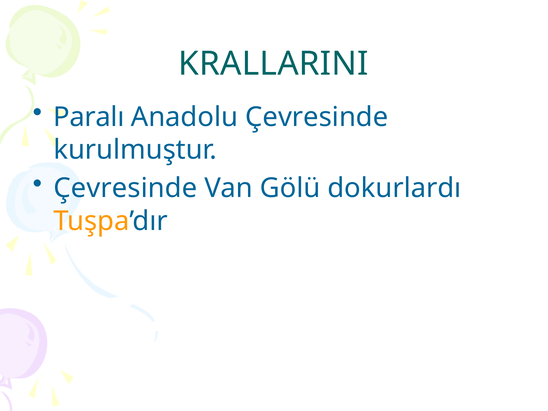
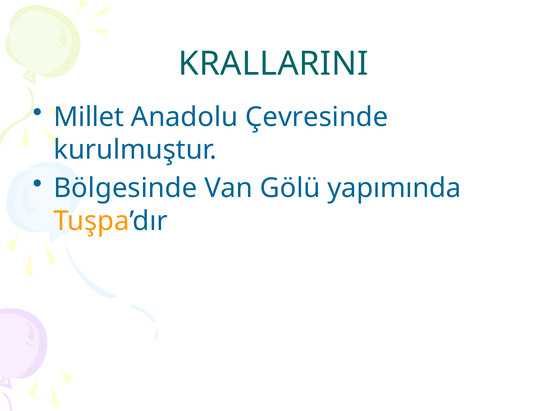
Paralı: Paralı -> Millet
Çevresinde at (125, 188): Çevresinde -> Bölgesinde
dokurlardı: dokurlardı -> yapımında
